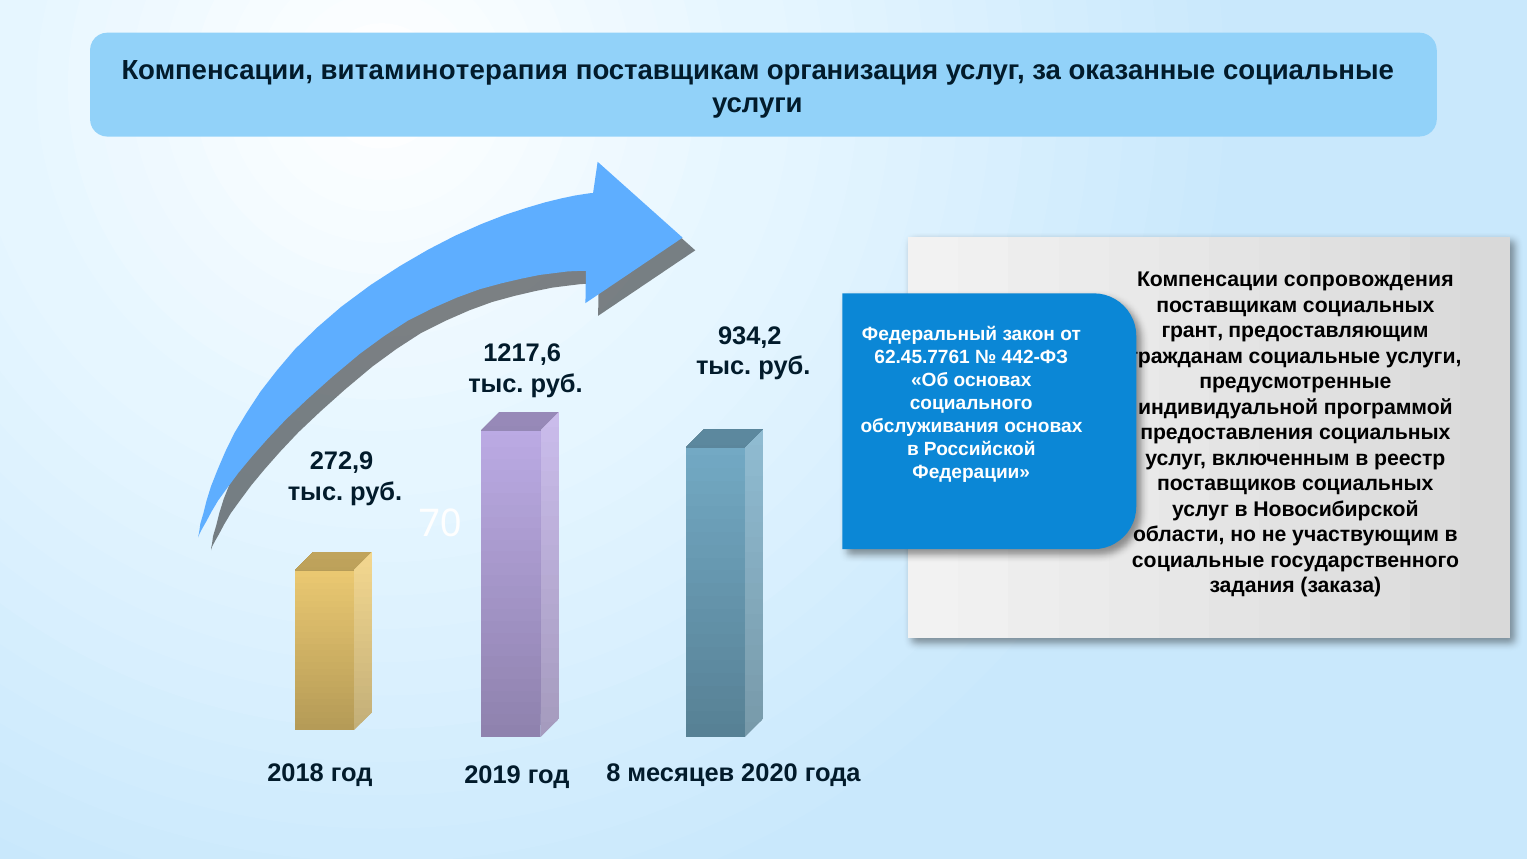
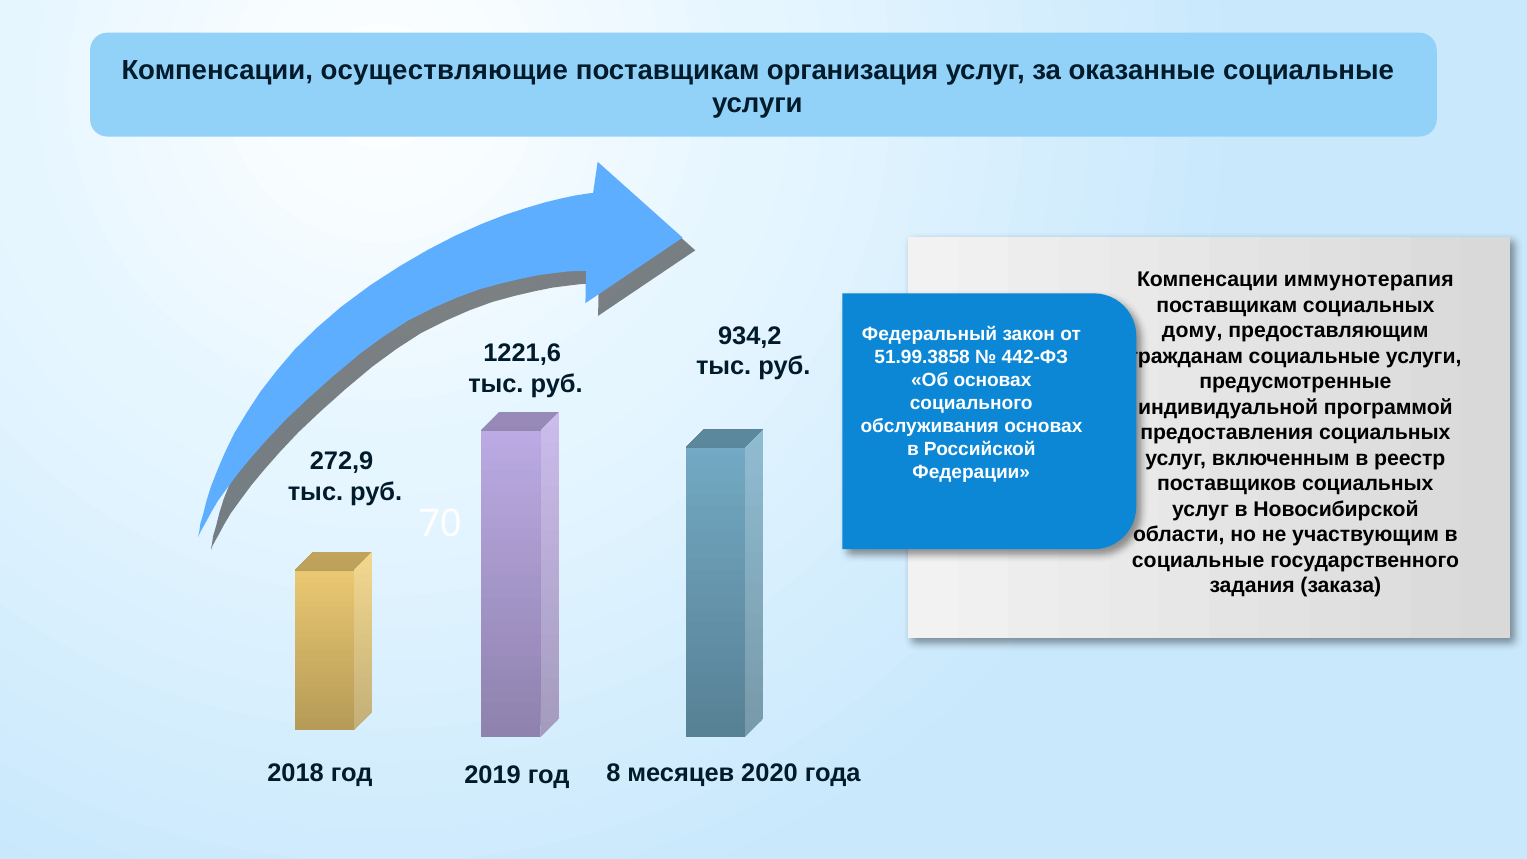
витаминотерапия: витаминотерапия -> осуществляющие
сопровождения: сопровождения -> иммунотерапия
грант: грант -> дому
1217,6: 1217,6 -> 1221,6
62.45.7761: 62.45.7761 -> 51.99.3858
